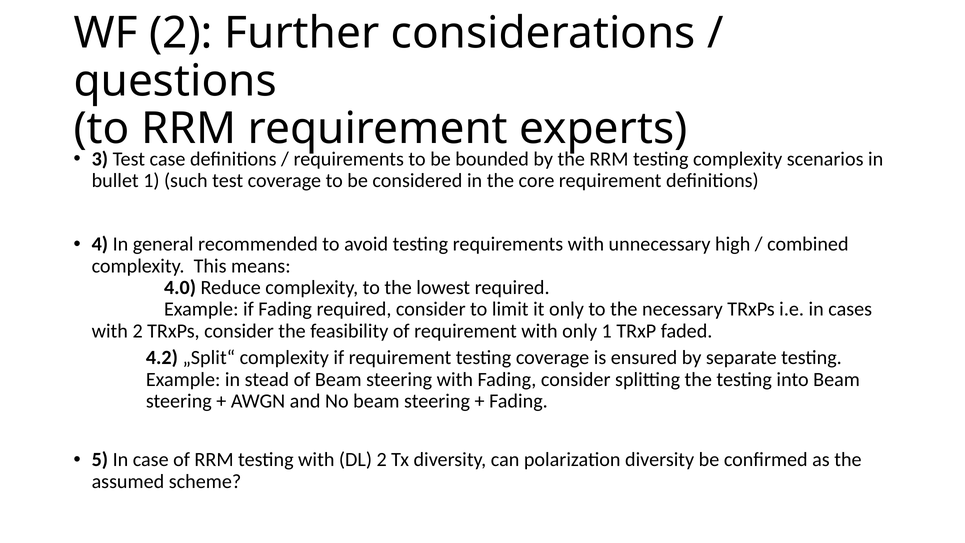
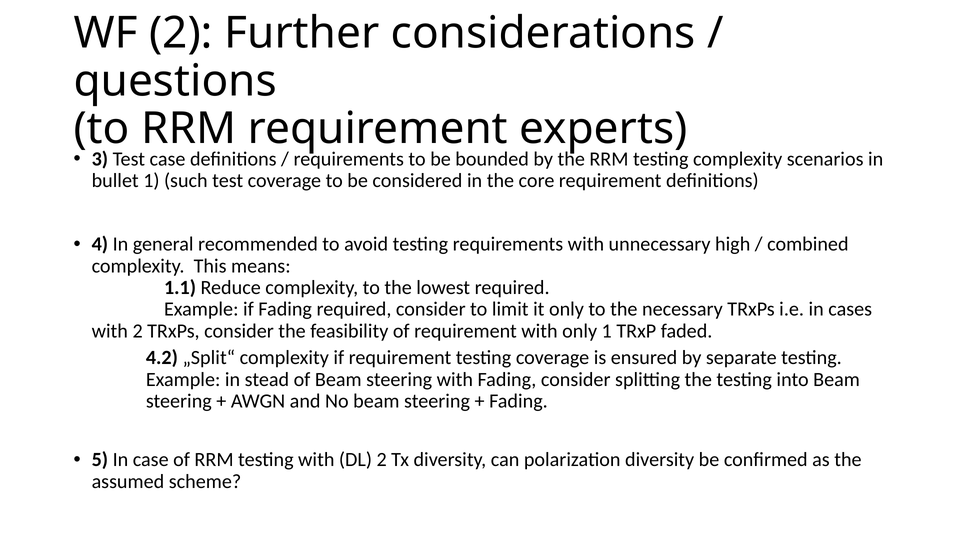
4.0: 4.0 -> 1.1
